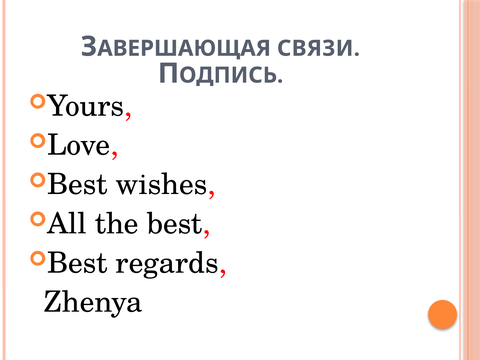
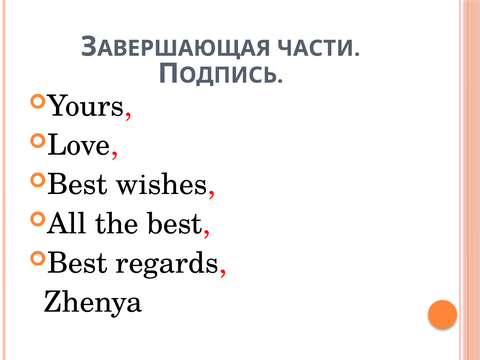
СВЯЗИ: СВЯЗИ -> ЧАСТИ
